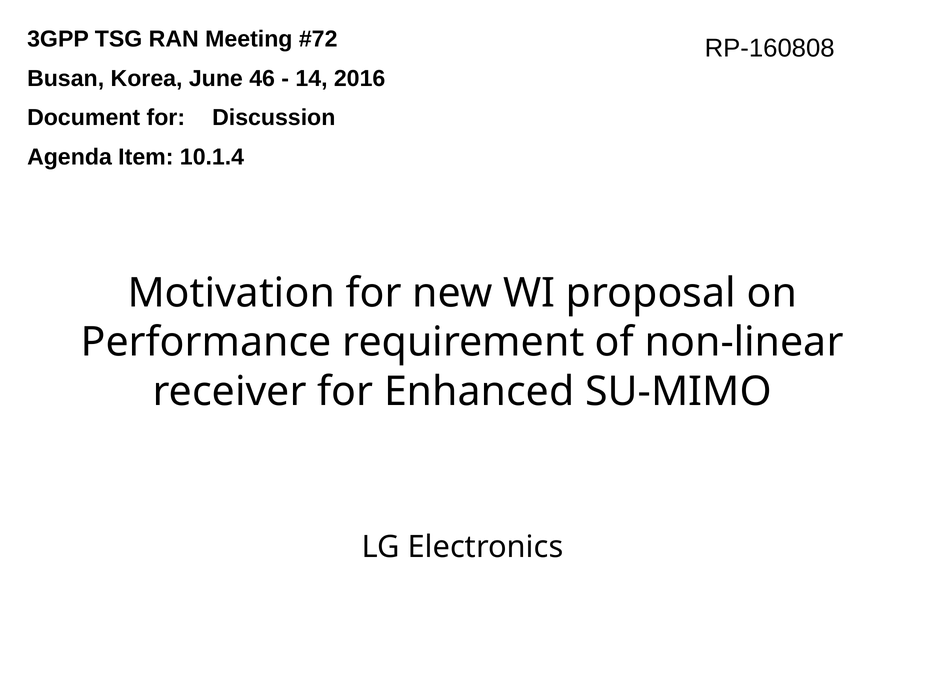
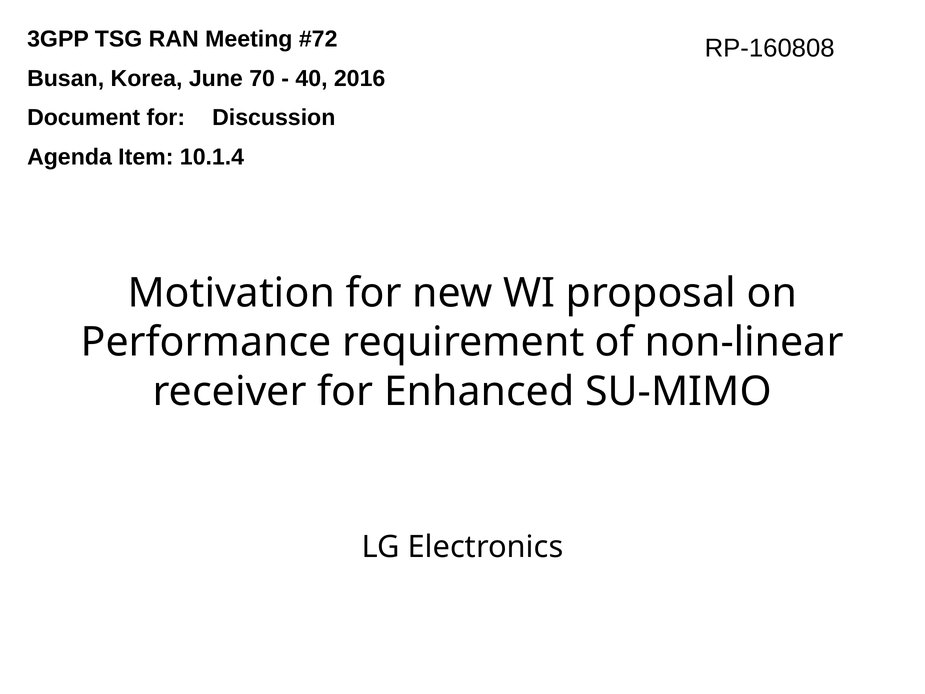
46: 46 -> 70
14: 14 -> 40
